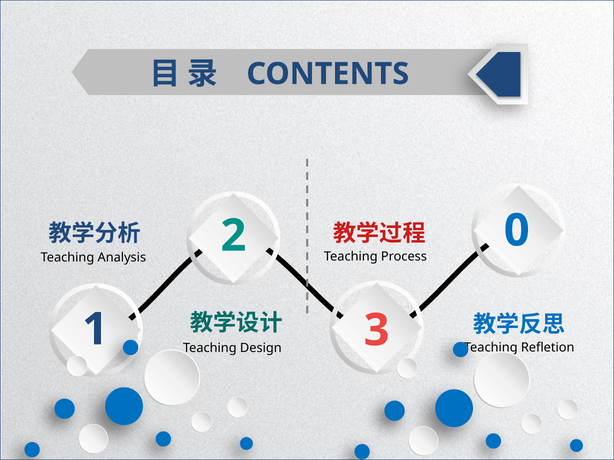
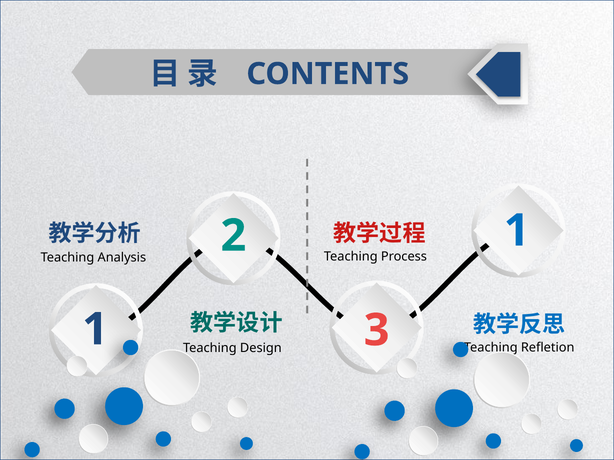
2 0: 0 -> 1
